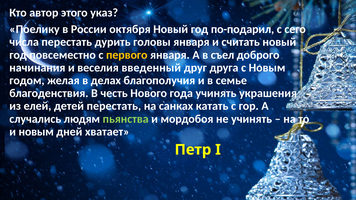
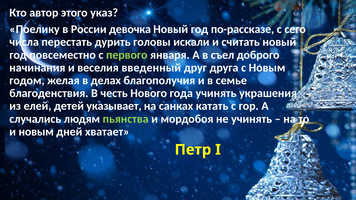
октября: октября -> девочка
по-подарил: по-подарил -> по-рассказе
головы января: января -> искали
первого colour: yellow -> light green
детей перестать: перестать -> указывает
